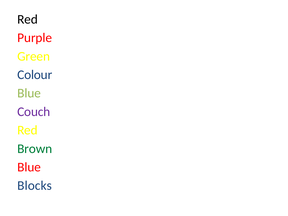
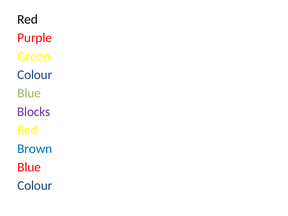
Couch: Couch -> Blocks
Brown colour: green -> blue
Blocks at (35, 186): Blocks -> Colour
